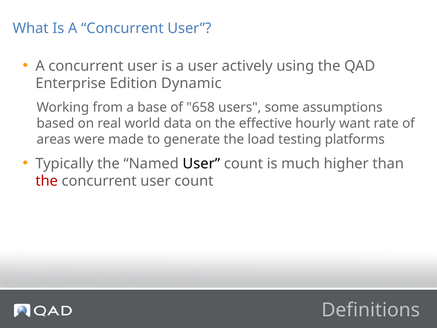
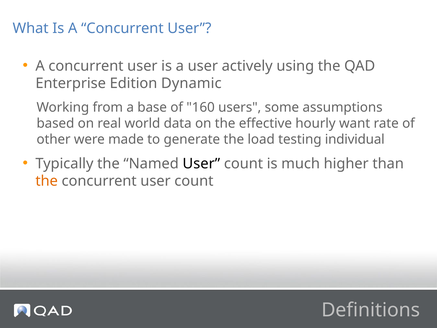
658: 658 -> 160
areas: areas -> other
platforms: platforms -> individual
the at (47, 181) colour: red -> orange
